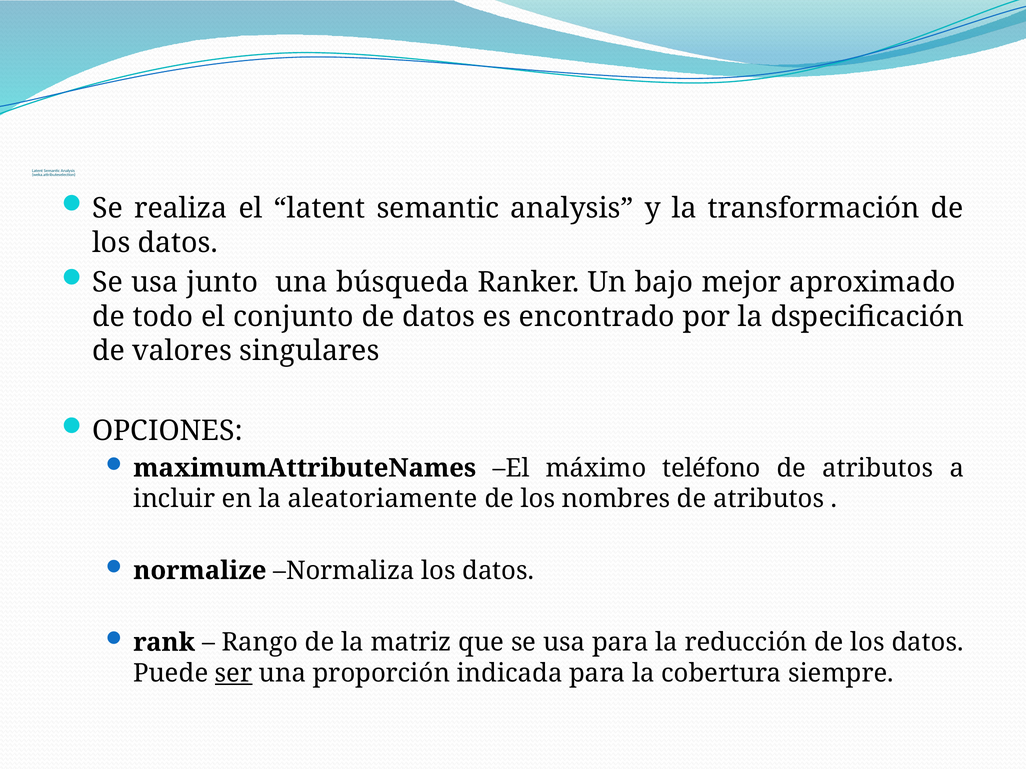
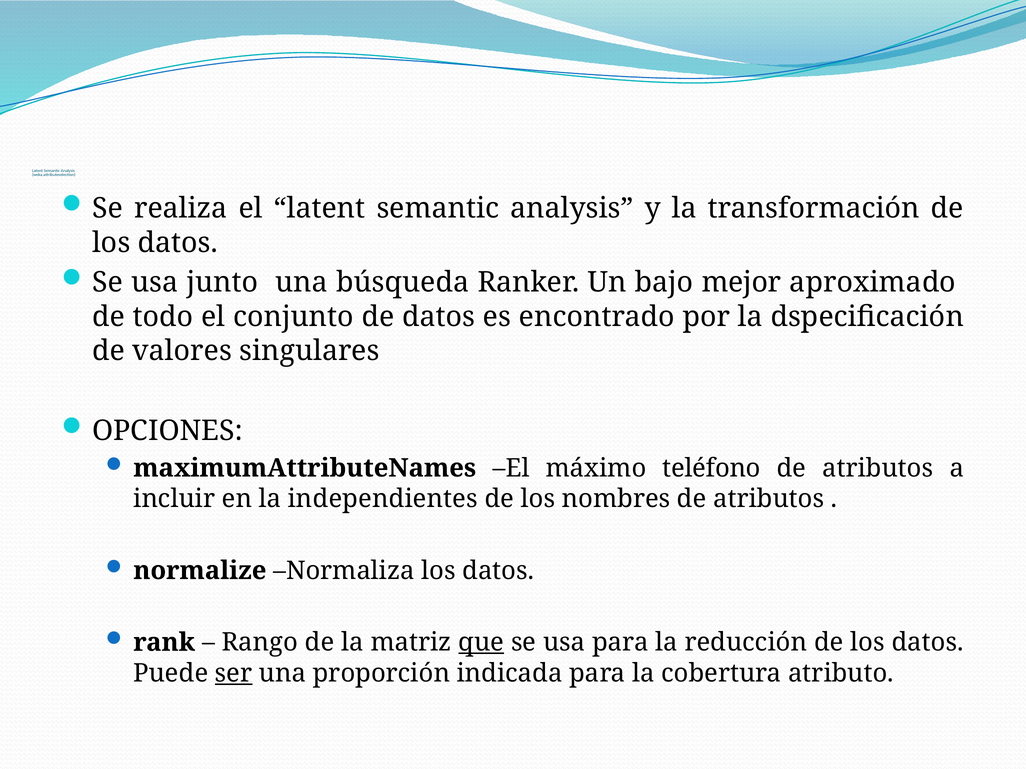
aleatoriamente: aleatoriamente -> independientes
que underline: none -> present
siempre: siempre -> atributo
